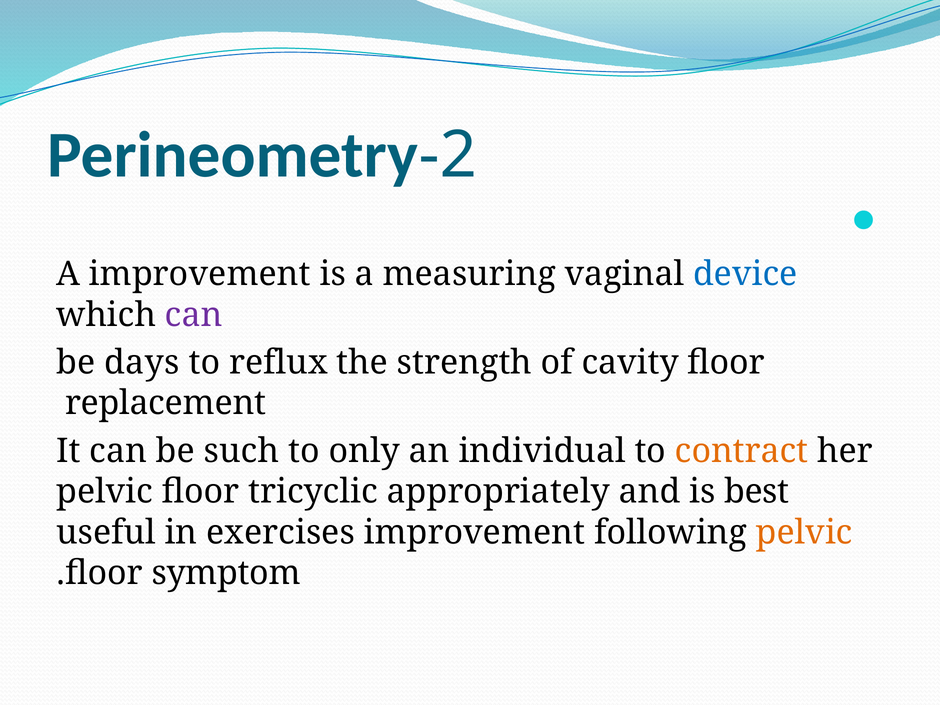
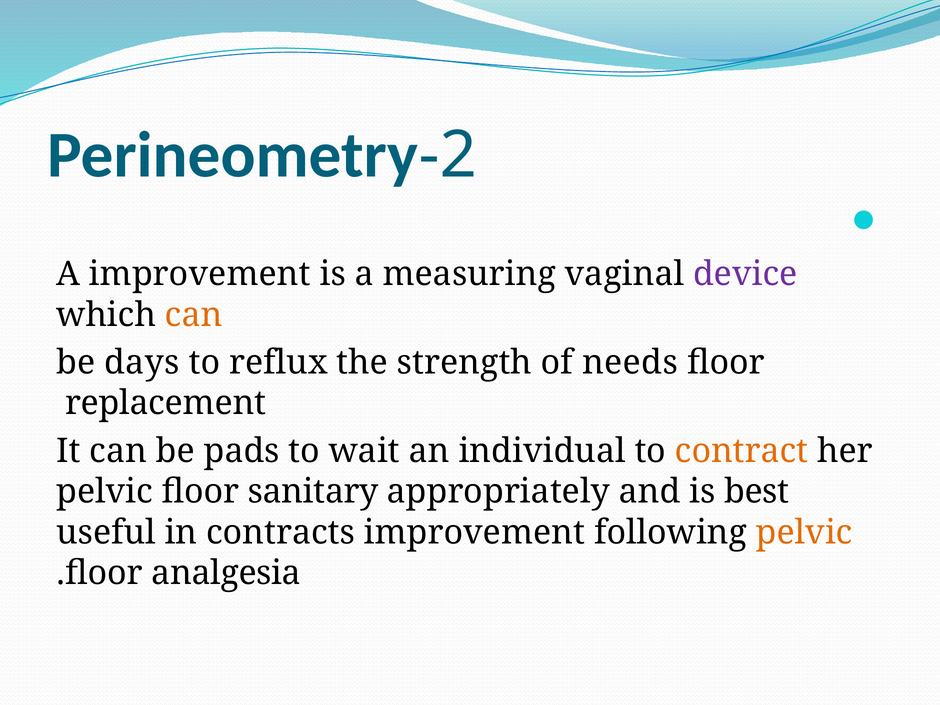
device colour: blue -> purple
can at (194, 315) colour: purple -> orange
cavity: cavity -> needs
such: such -> pads
only: only -> wait
tricyclic: tricyclic -> sanitary
exercises: exercises -> contracts
symptom: symptom -> analgesia
